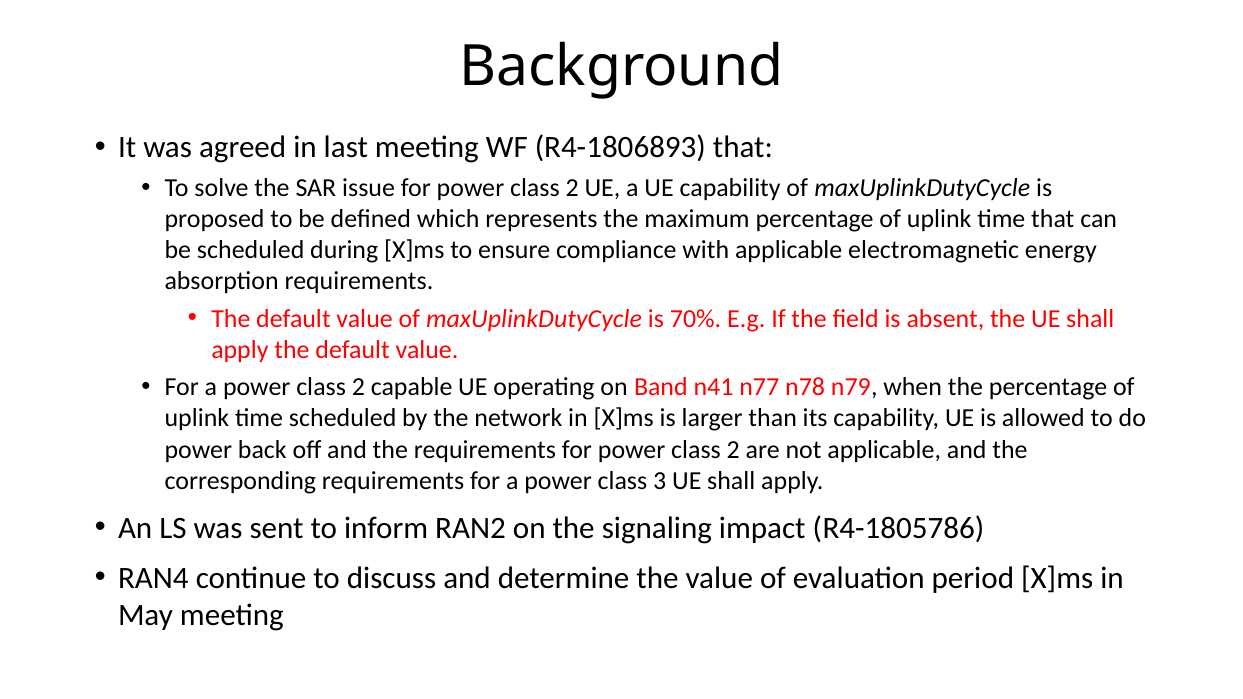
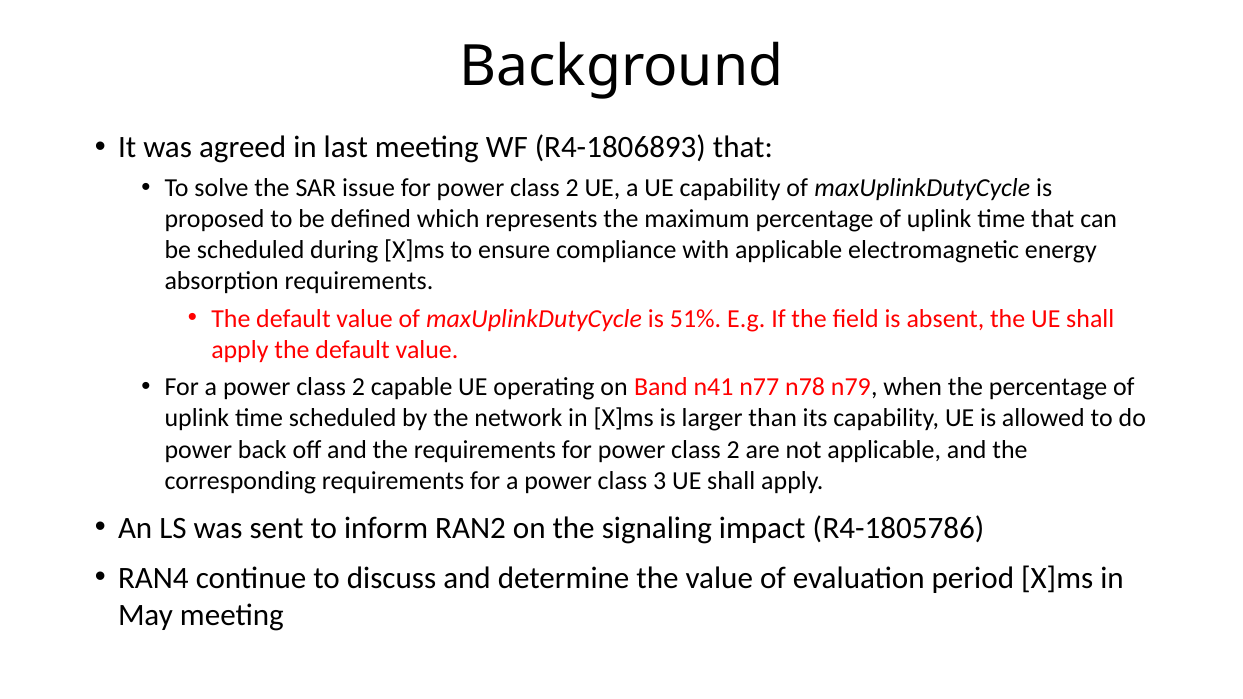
70%: 70% -> 51%
